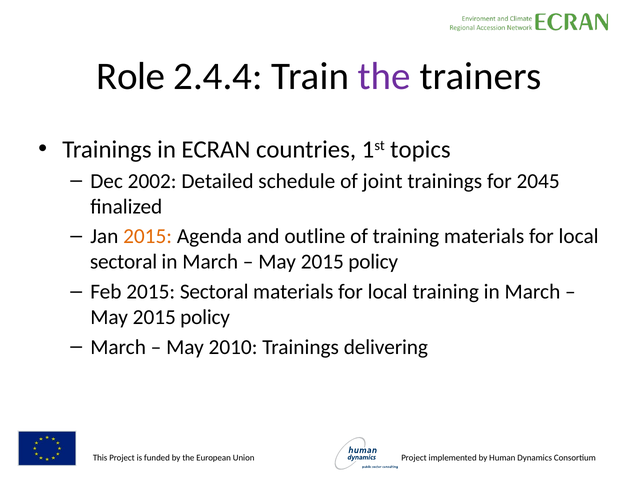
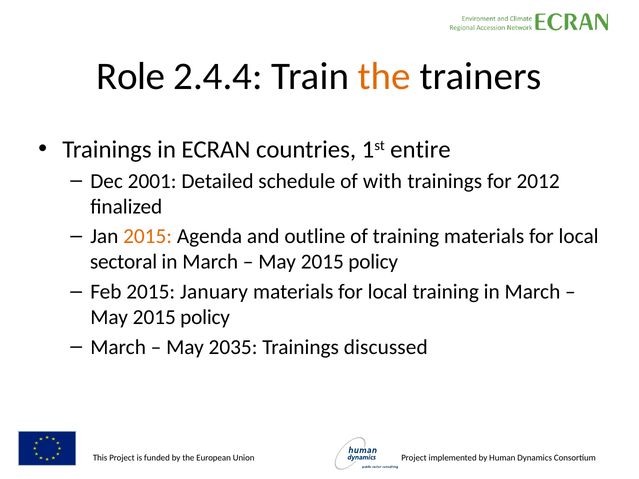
the at (384, 77) colour: purple -> orange
topics: topics -> entire
2002: 2002 -> 2001
joint: joint -> with
2045: 2045 -> 2012
2015 Sectoral: Sectoral -> January
2010: 2010 -> 2035
delivering: delivering -> discussed
